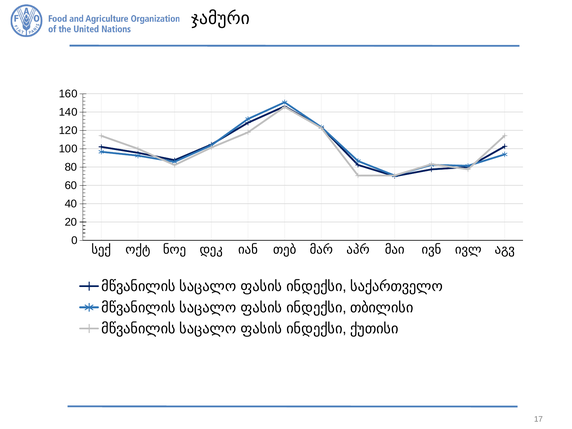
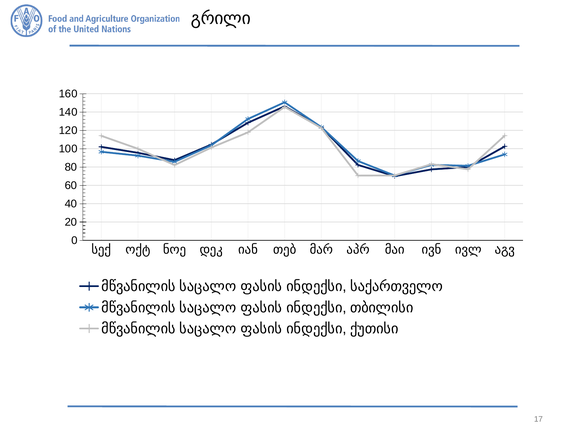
ჯამური: ჯამური -> გრილი
